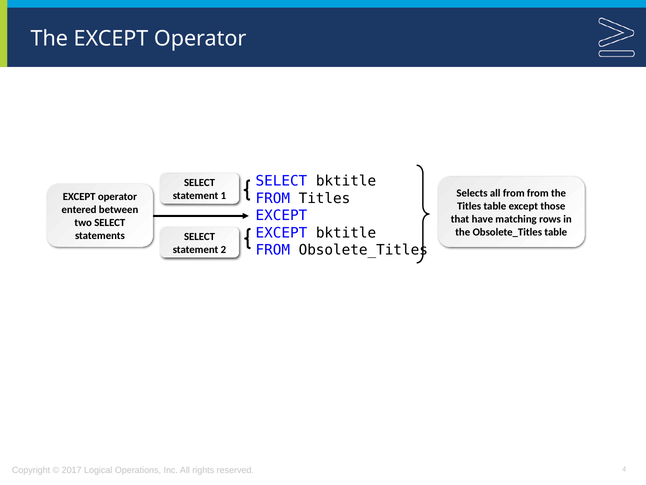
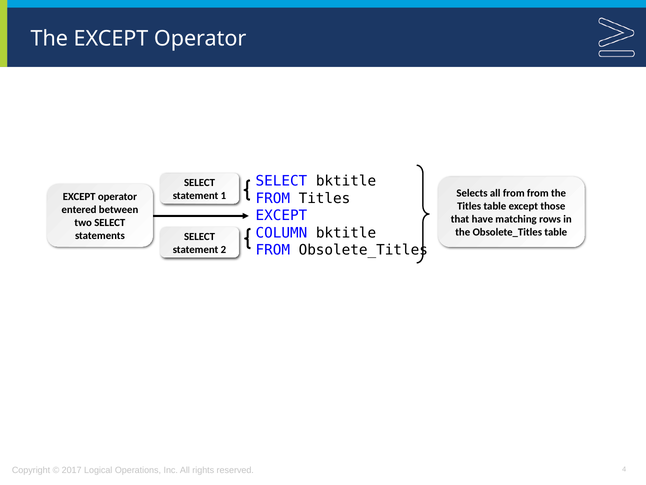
EXCEPT at (281, 233): EXCEPT -> COLUMN
